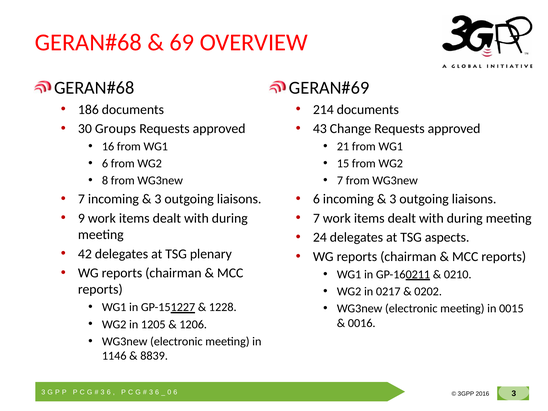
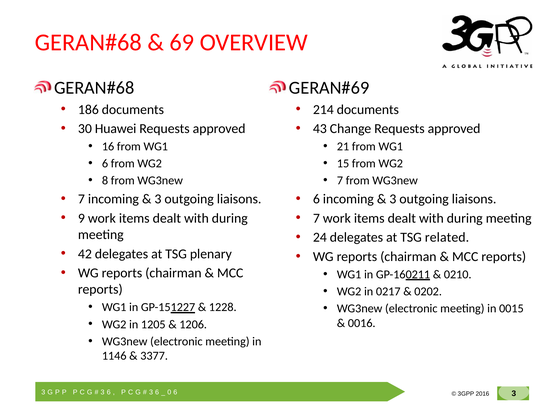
Groups: Groups -> Huawei
aspects: aspects -> related
8839: 8839 -> 3377
